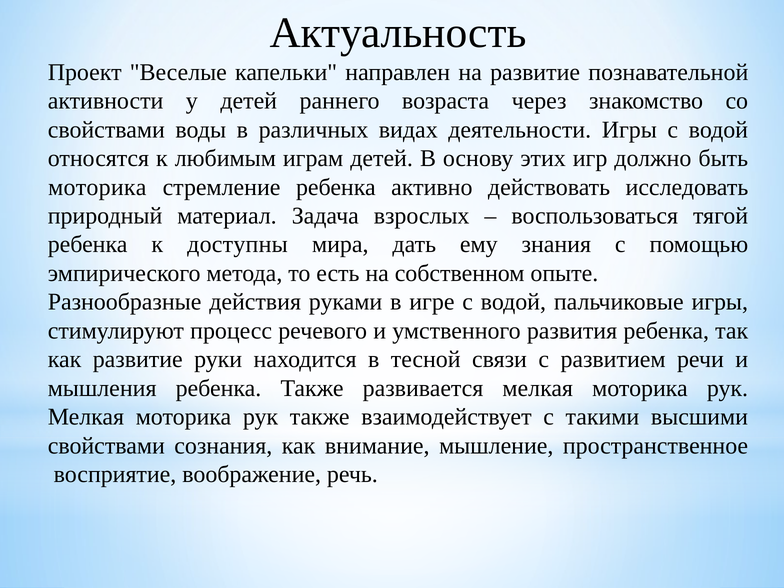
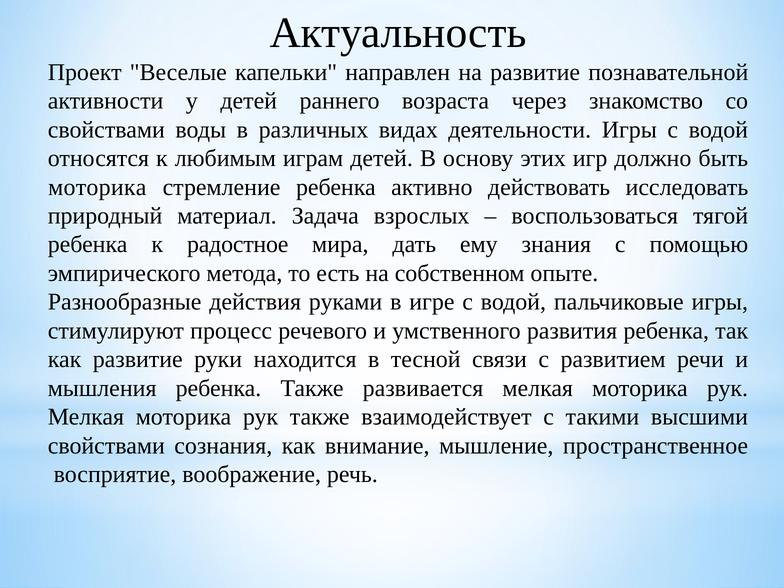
доступны: доступны -> радостное
